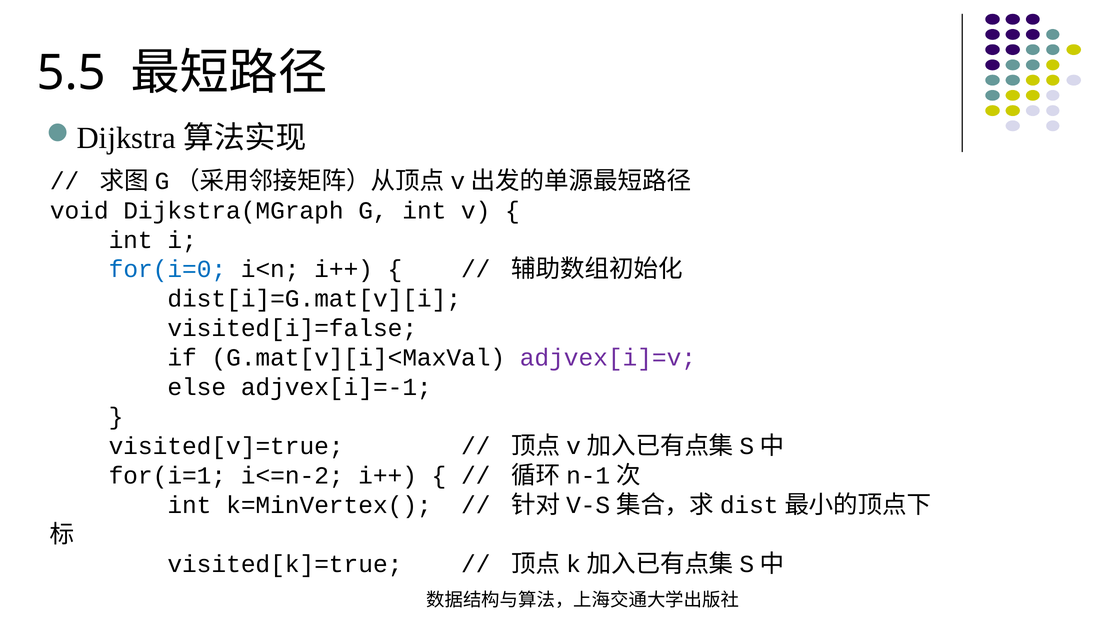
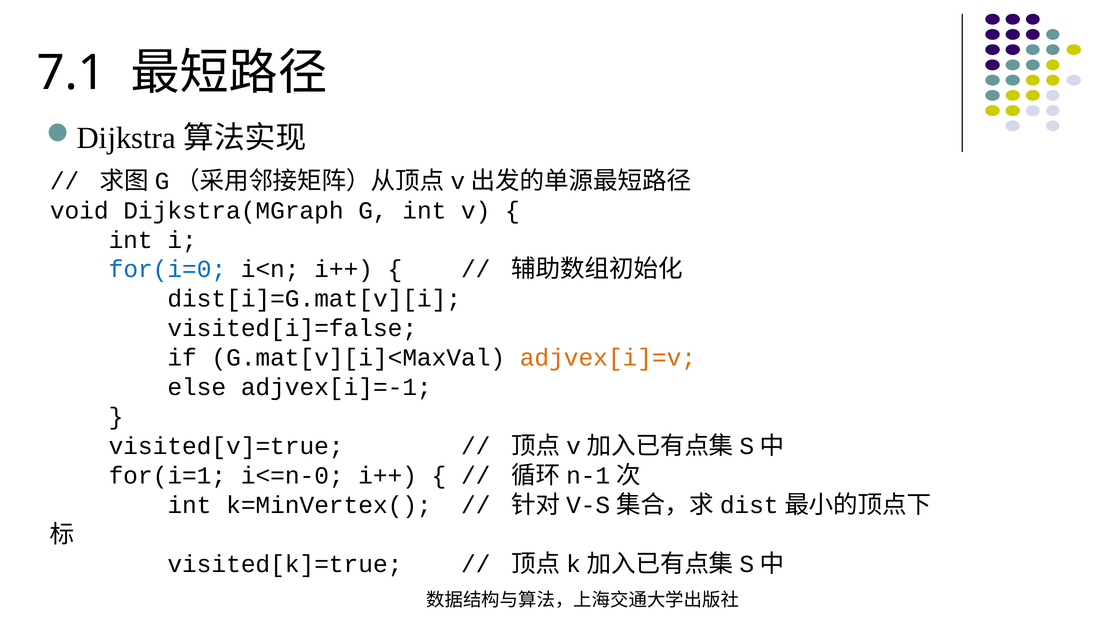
5.5: 5.5 -> 7.1
adjvex[i]=v colour: purple -> orange
i<=n-2: i<=n-2 -> i<=n-0
